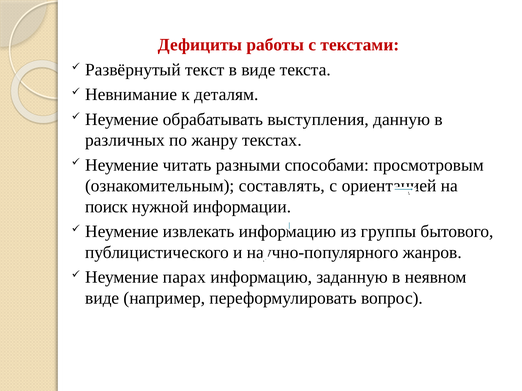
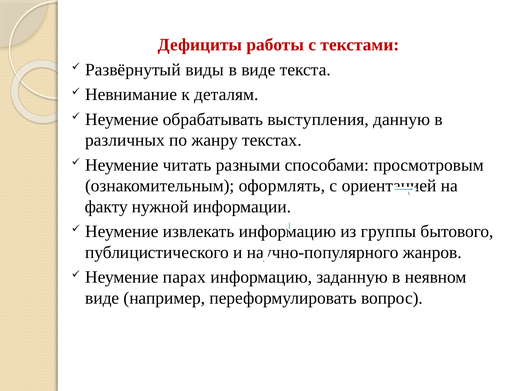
текст: текст -> виды
составлять: составлять -> оформлять
поиск: поиск -> факту
